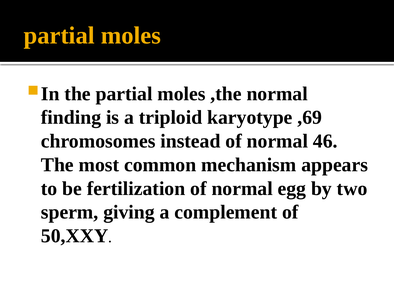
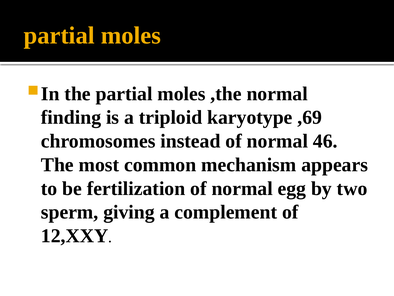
50,XXY: 50,XXY -> 12,XXY
